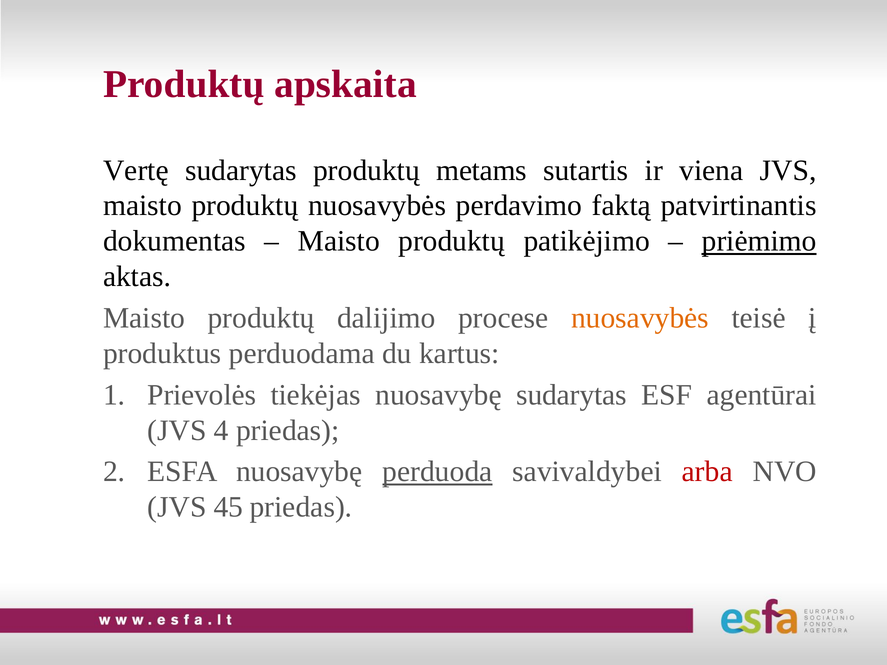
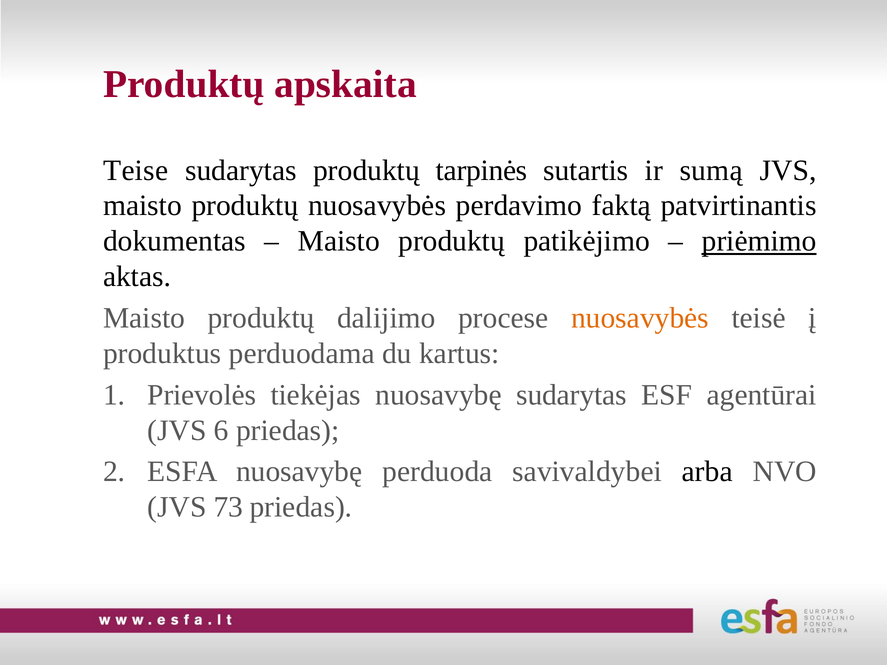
Vertę: Vertę -> Teise
metams: metams -> tarpinės
viena: viena -> sumą
4: 4 -> 6
perduoda underline: present -> none
arba colour: red -> black
45: 45 -> 73
